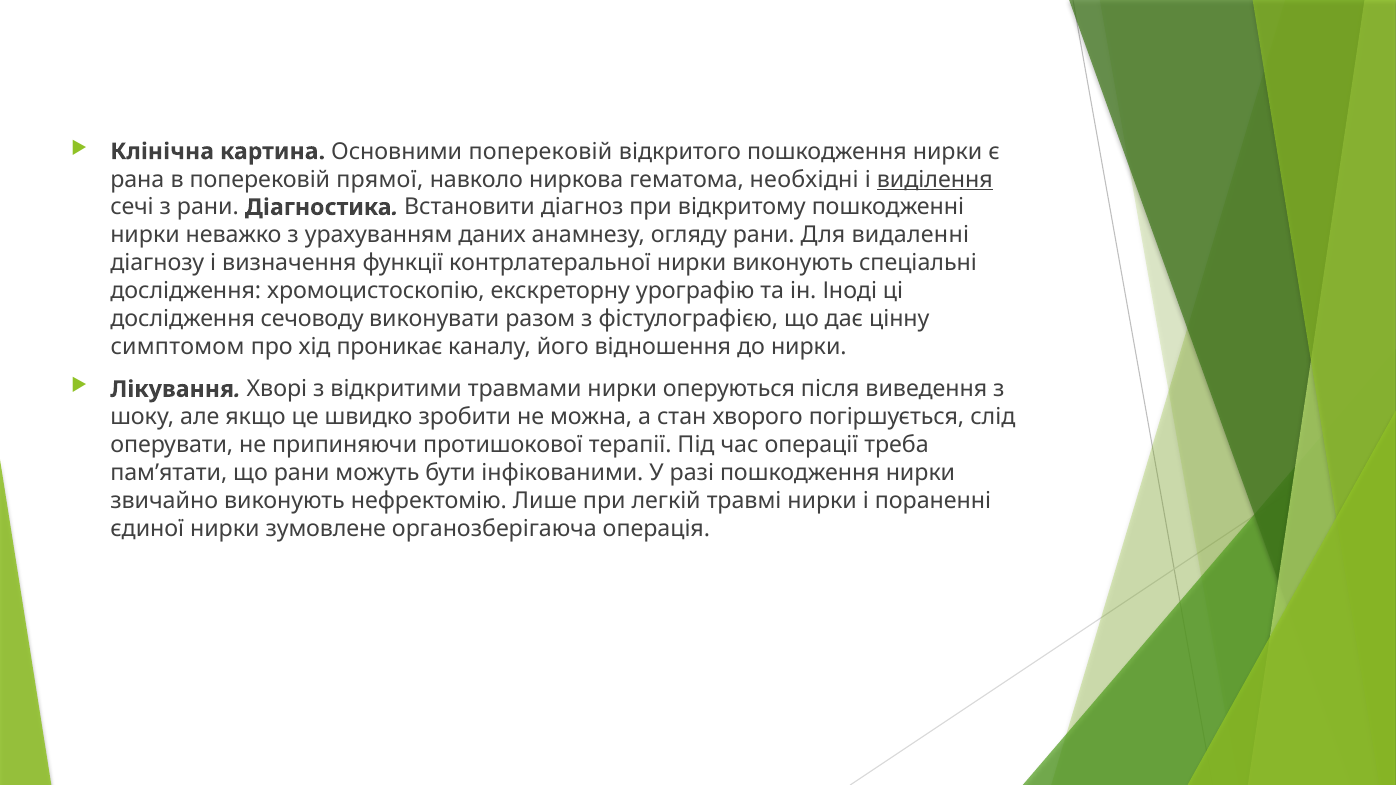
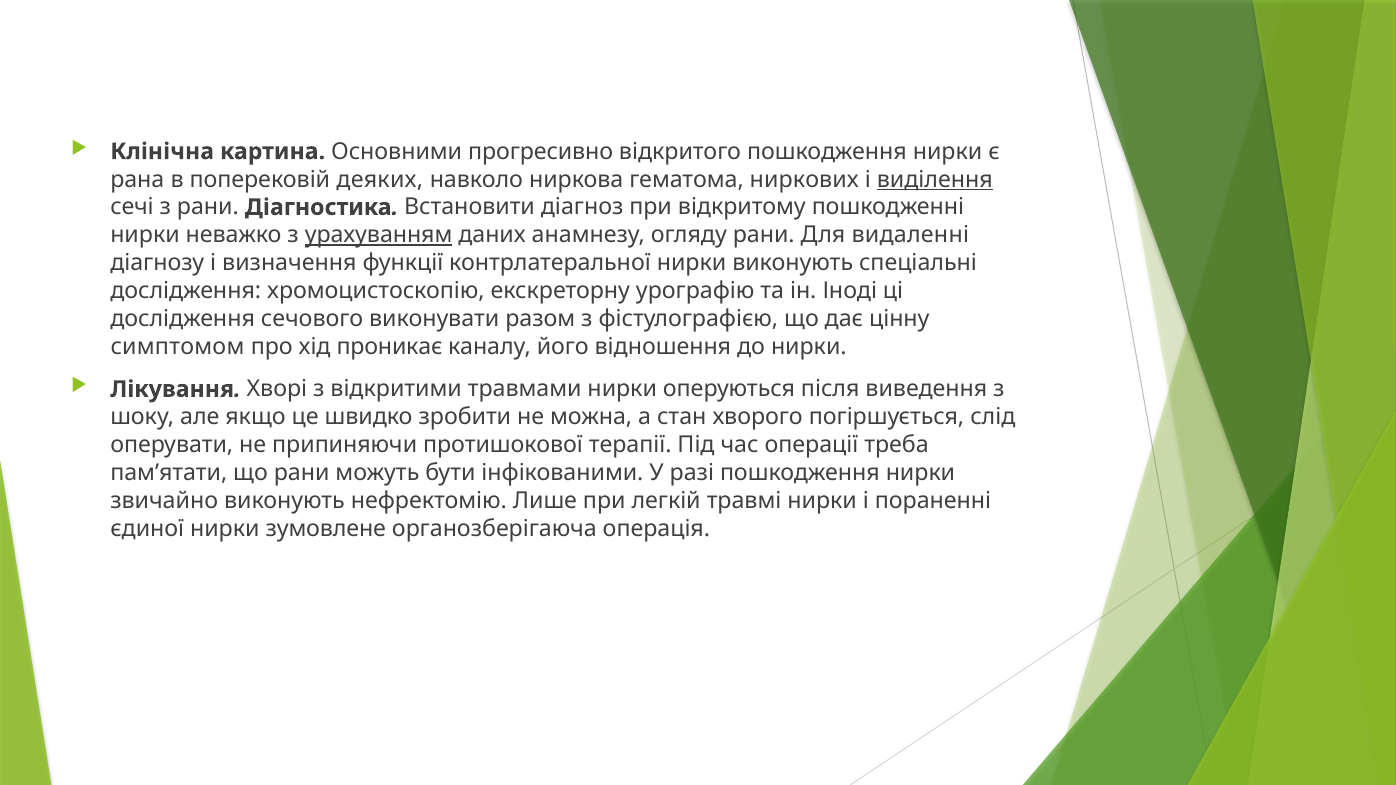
Основними поперековій: поперековій -> прогресивно
прямої: прямої -> деяких
необхідні: необхідні -> ниркових
урахуванням underline: none -> present
сечоводу: сечоводу -> сечового
